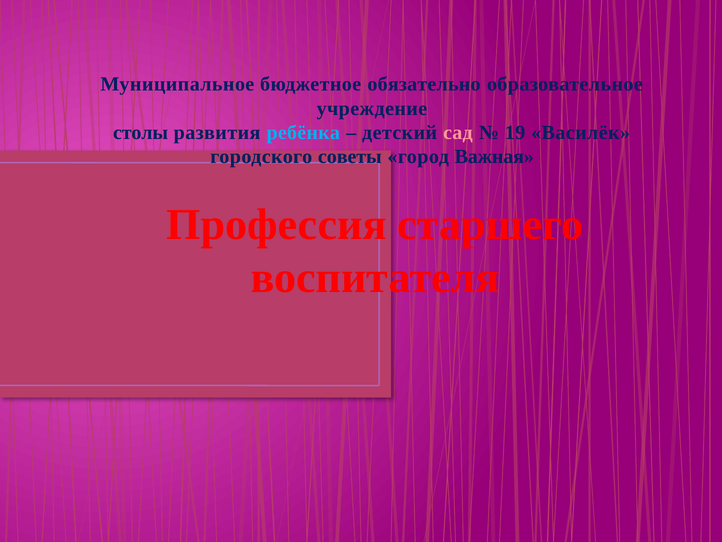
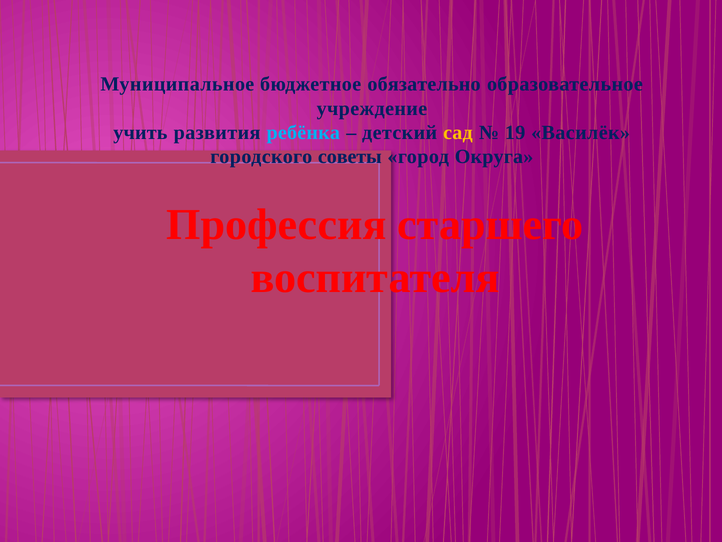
столы: столы -> учить
сад colour: pink -> yellow
Важная: Важная -> Округа
